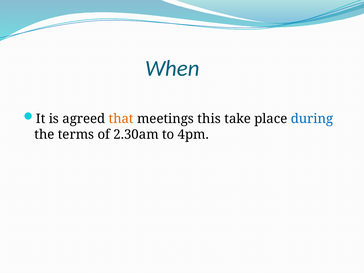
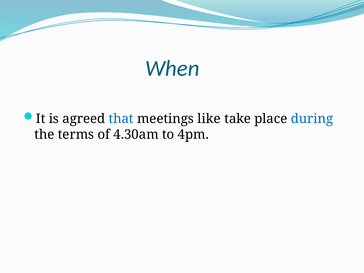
that colour: orange -> blue
this: this -> like
2.30am: 2.30am -> 4.30am
